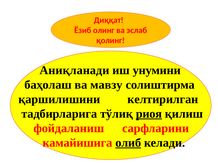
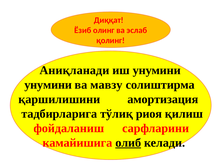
баҳолаш at (48, 85): баҳолаш -> унумини
келтирилган: келтирилган -> амортизация
риоя underline: present -> none
